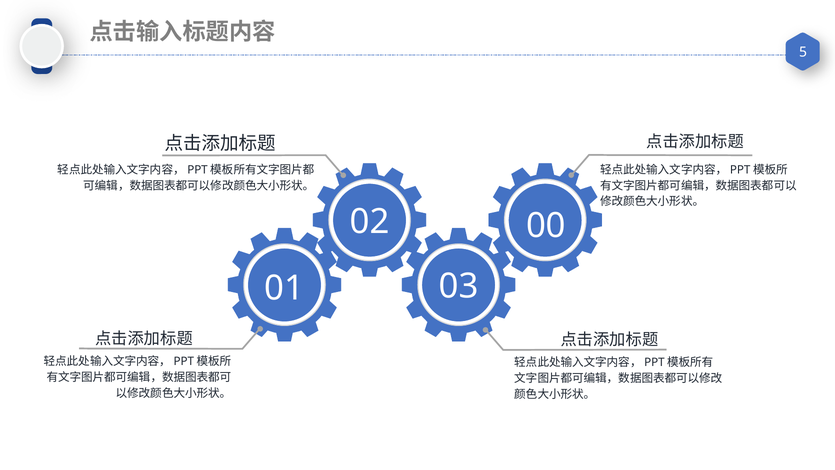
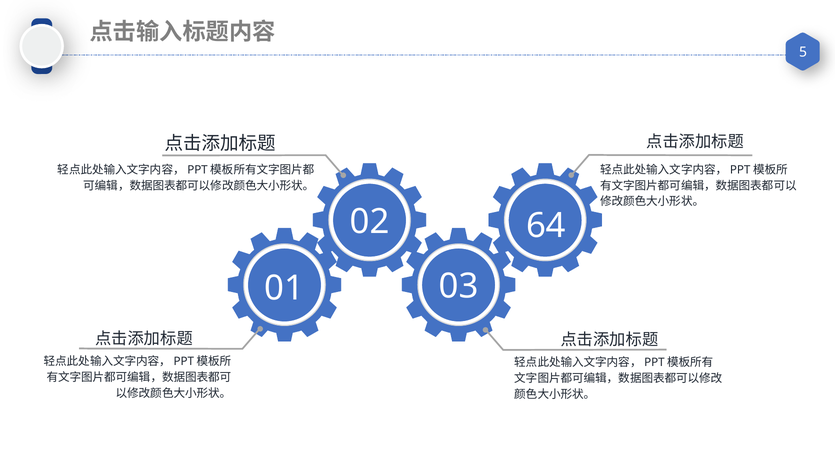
00: 00 -> 64
